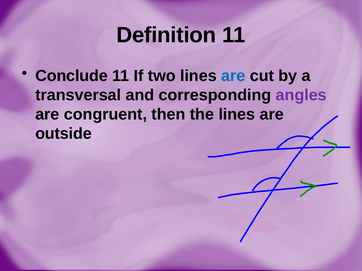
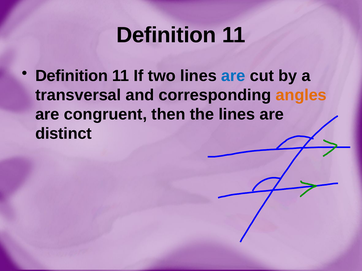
Conclude at (72, 76): Conclude -> Definition
angles colour: purple -> orange
outside: outside -> distinct
